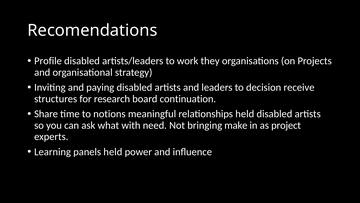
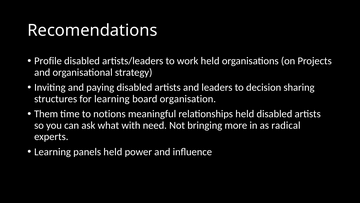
work they: they -> held
receive: receive -> sharing
for research: research -> learning
continuation: continuation -> organisation
Share: Share -> Them
make: make -> more
project: project -> radical
